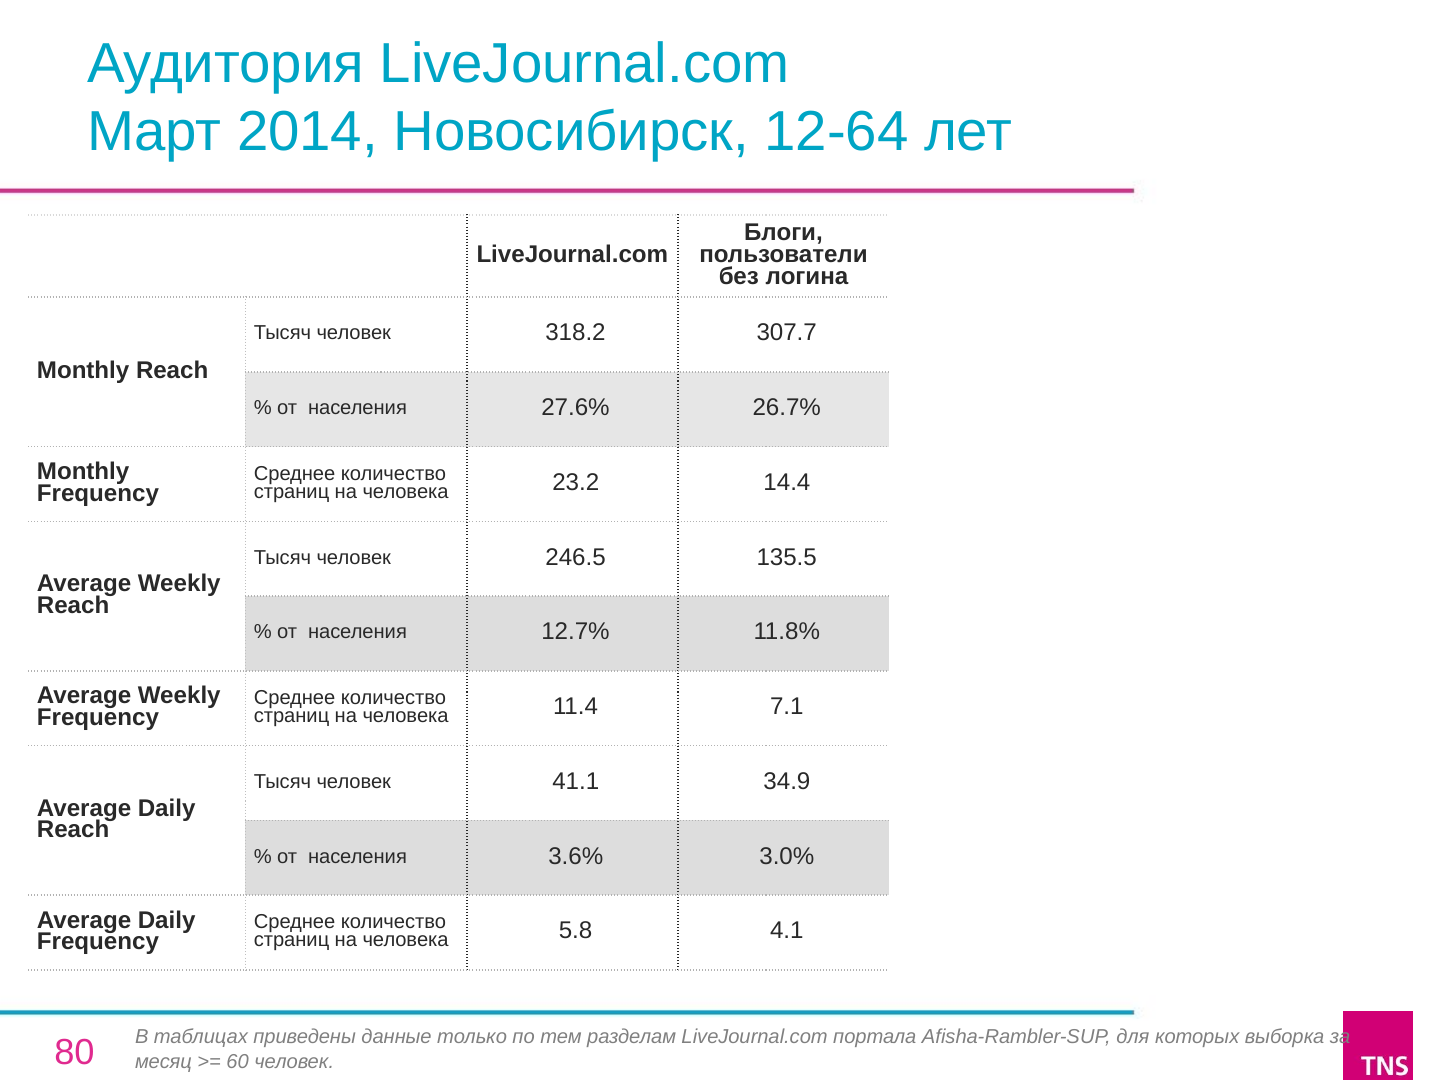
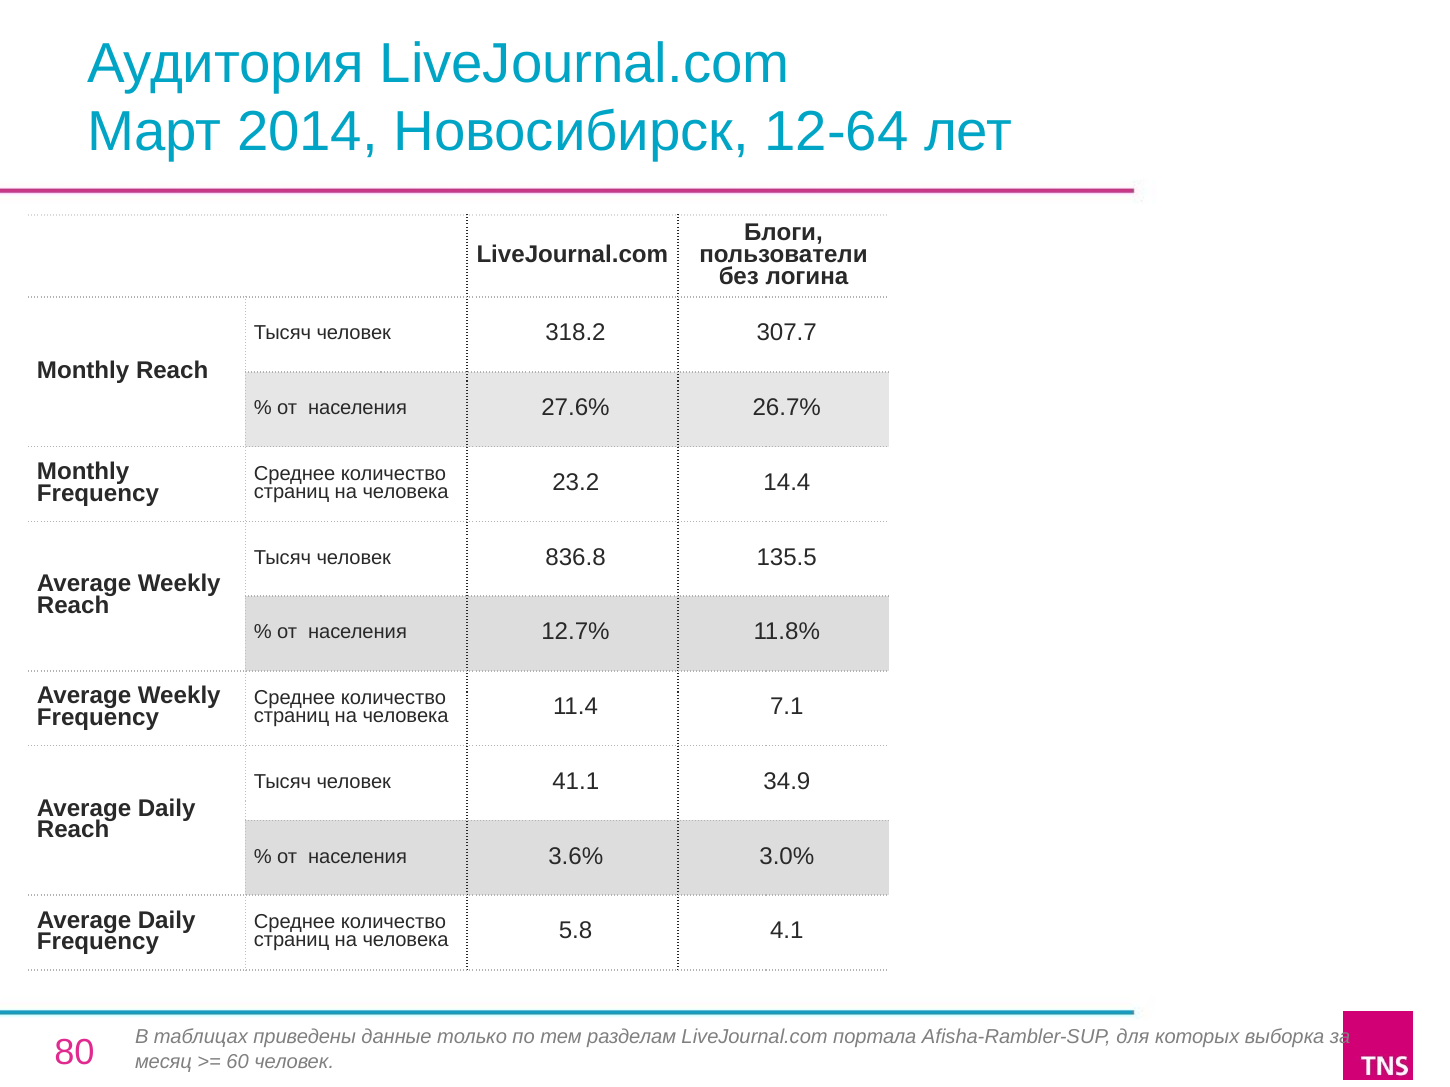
246.5: 246.5 -> 836.8
